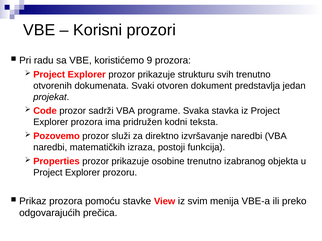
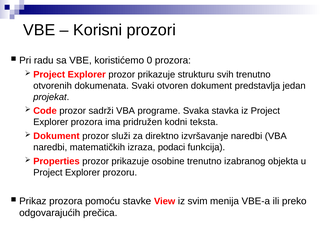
9: 9 -> 0
Pozovemo at (57, 136): Pozovemo -> Dokument
postoji: postoji -> podaci
